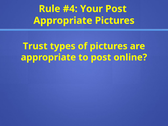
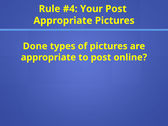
Trust: Trust -> Done
